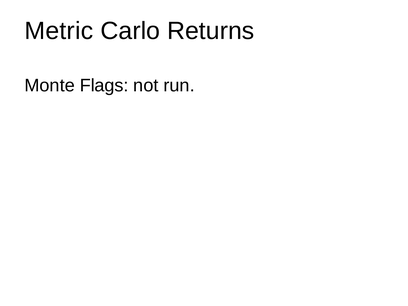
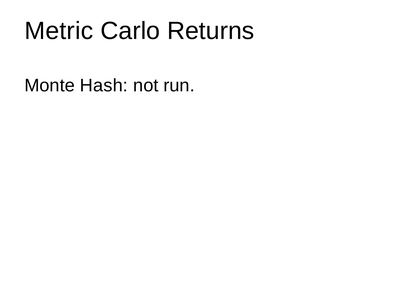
Flags: Flags -> Hash
